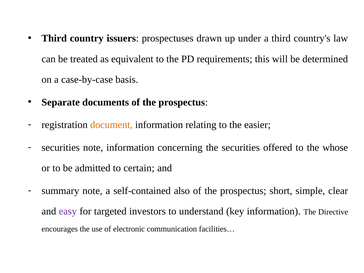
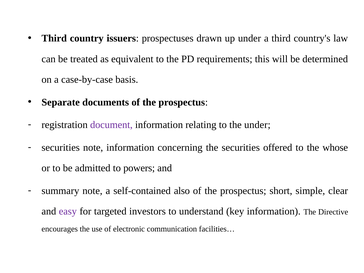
document colour: orange -> purple
the easier: easier -> under
certain: certain -> powers
